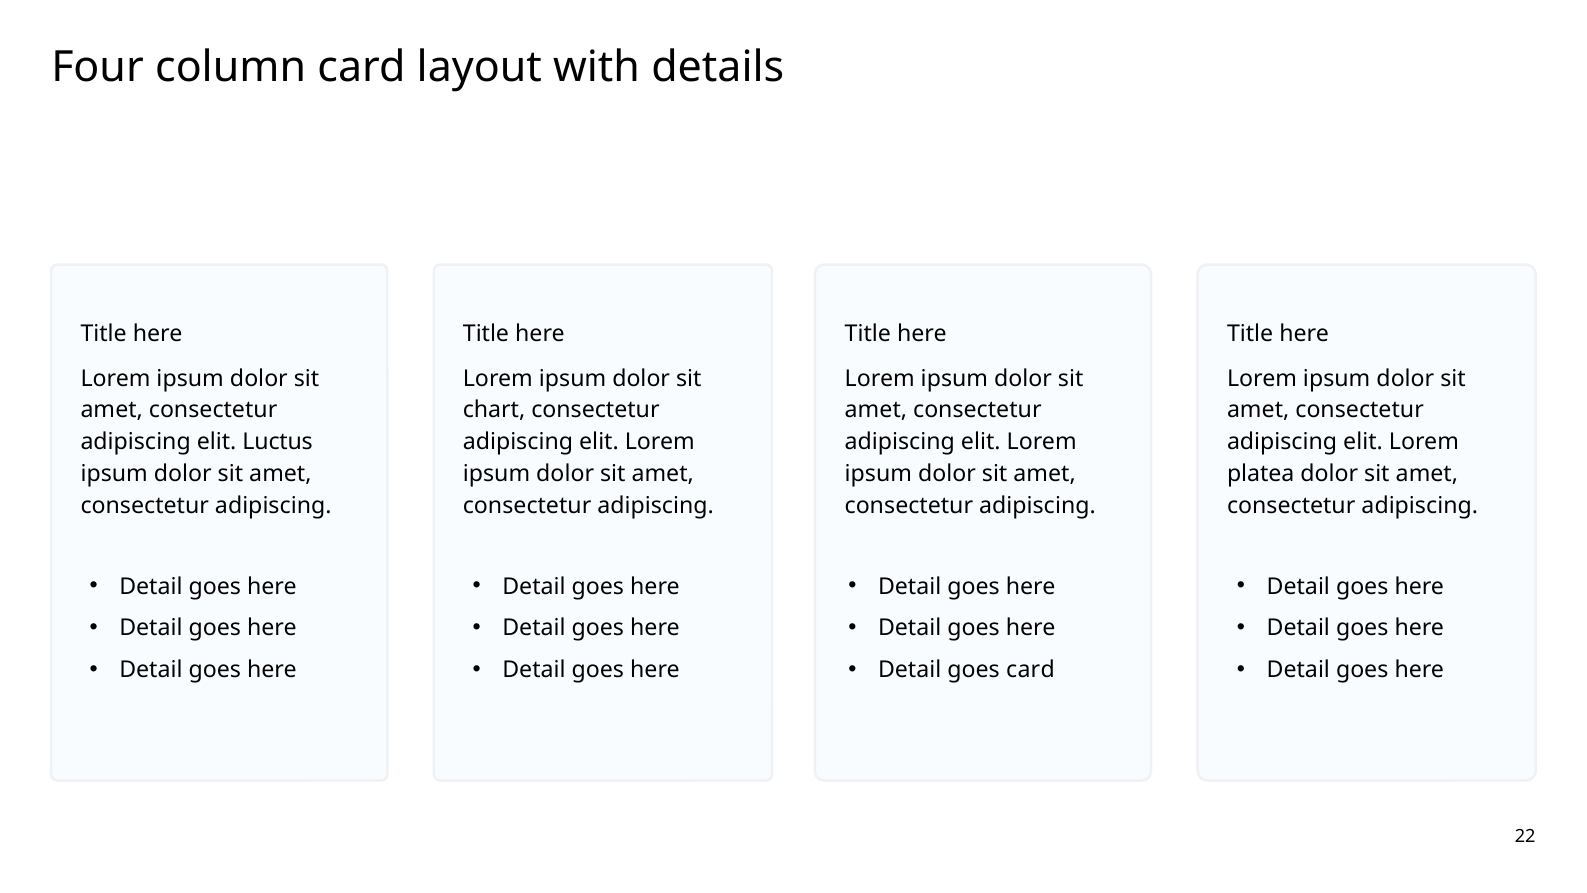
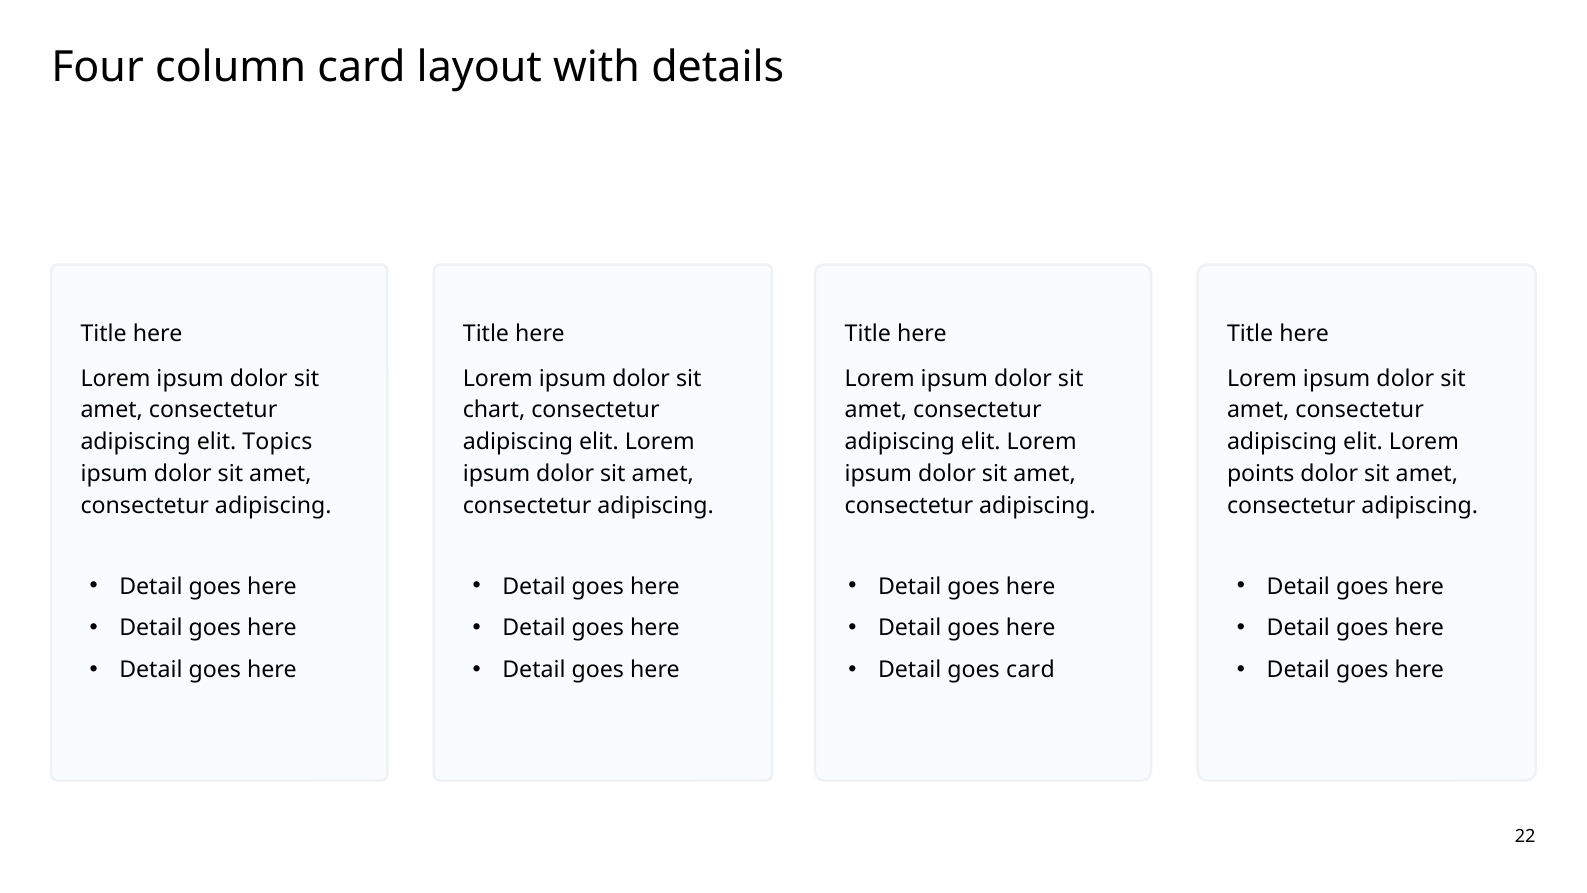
Luctus: Luctus -> Topics
platea: platea -> points
